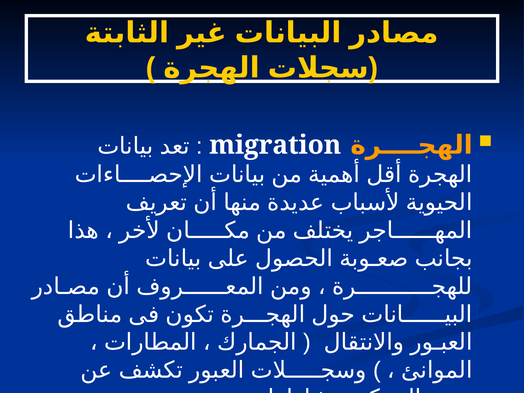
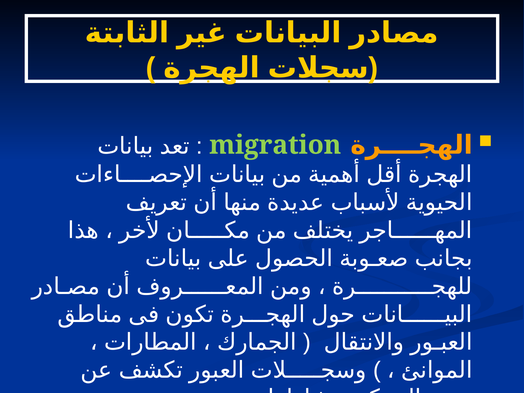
migration colour: white -> light green
